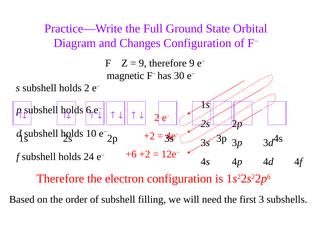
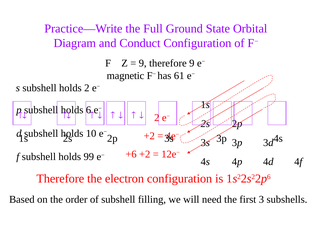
Changes: Changes -> Conduct
30: 30 -> 61
24: 24 -> 99
